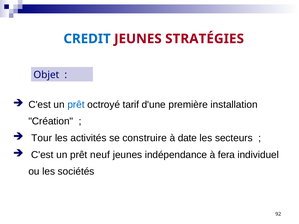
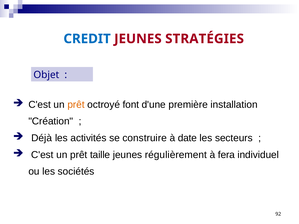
prêt at (76, 105) colour: blue -> orange
tarif: tarif -> font
Tour: Tour -> Déjà
neuf: neuf -> taille
indépendance: indépendance -> régulièrement
